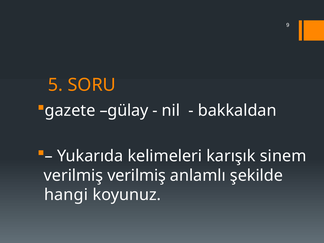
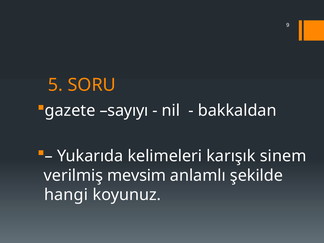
gülay: gülay -> sayıyı
verilmiş verilmiş: verilmiş -> mevsim
